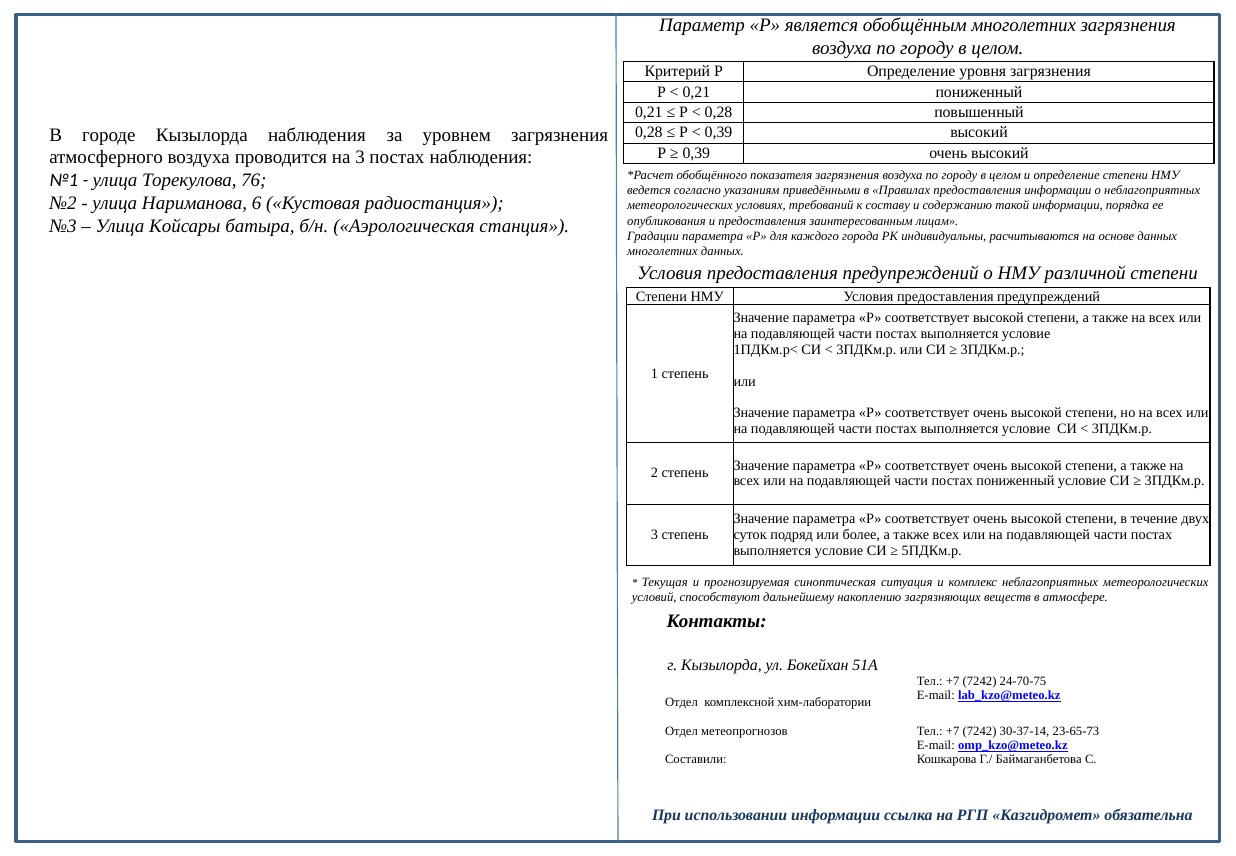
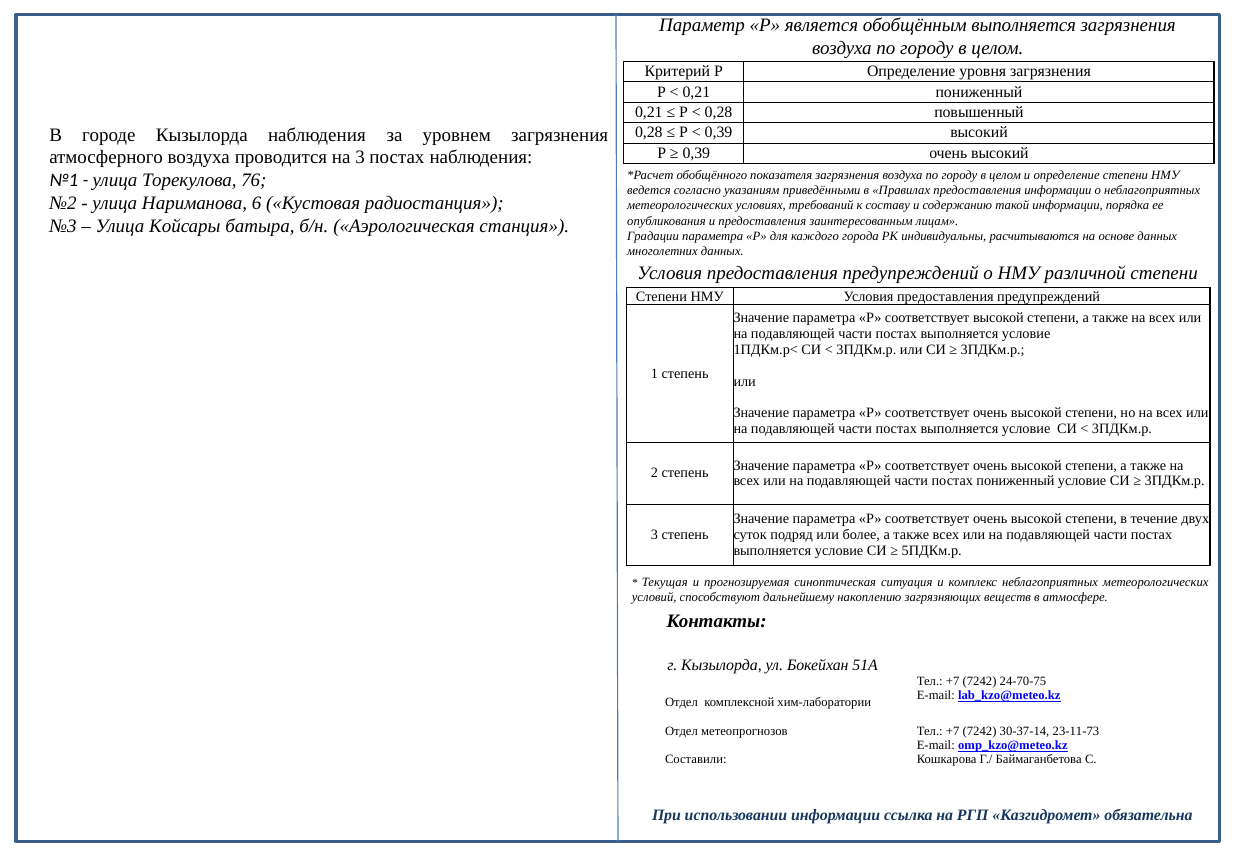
обобщённым многолетних: многолетних -> выполняется
23-65-73: 23-65-73 -> 23-11-73
